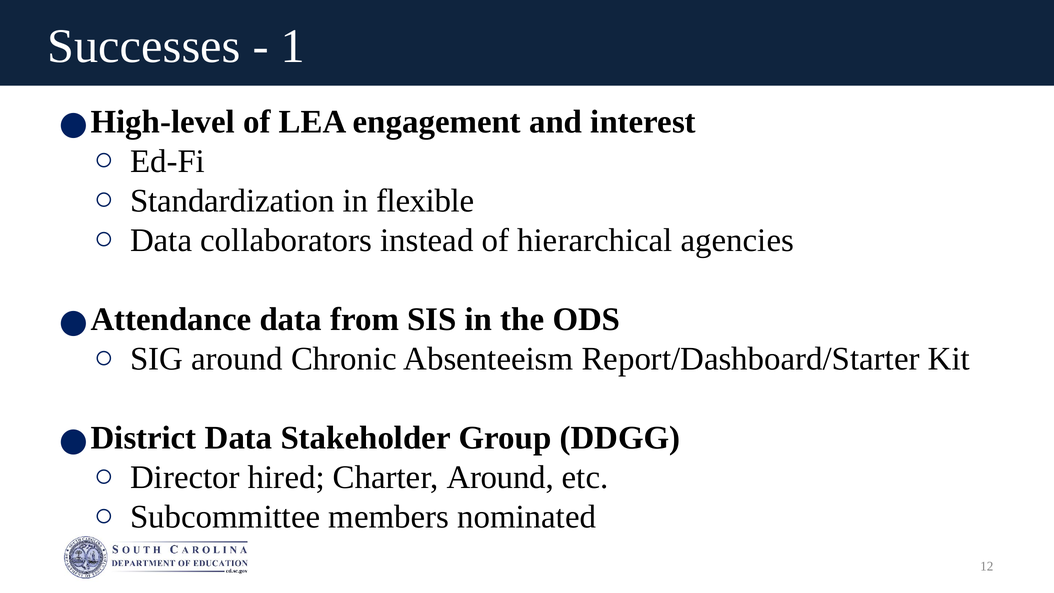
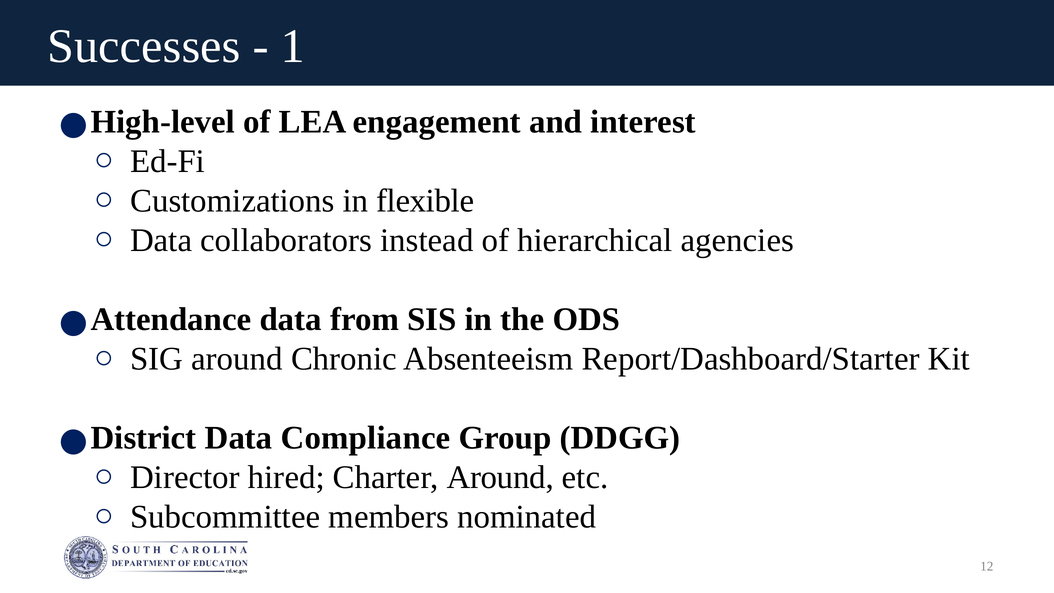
Standardization: Standardization -> Customizations
Stakeholder: Stakeholder -> Compliance
